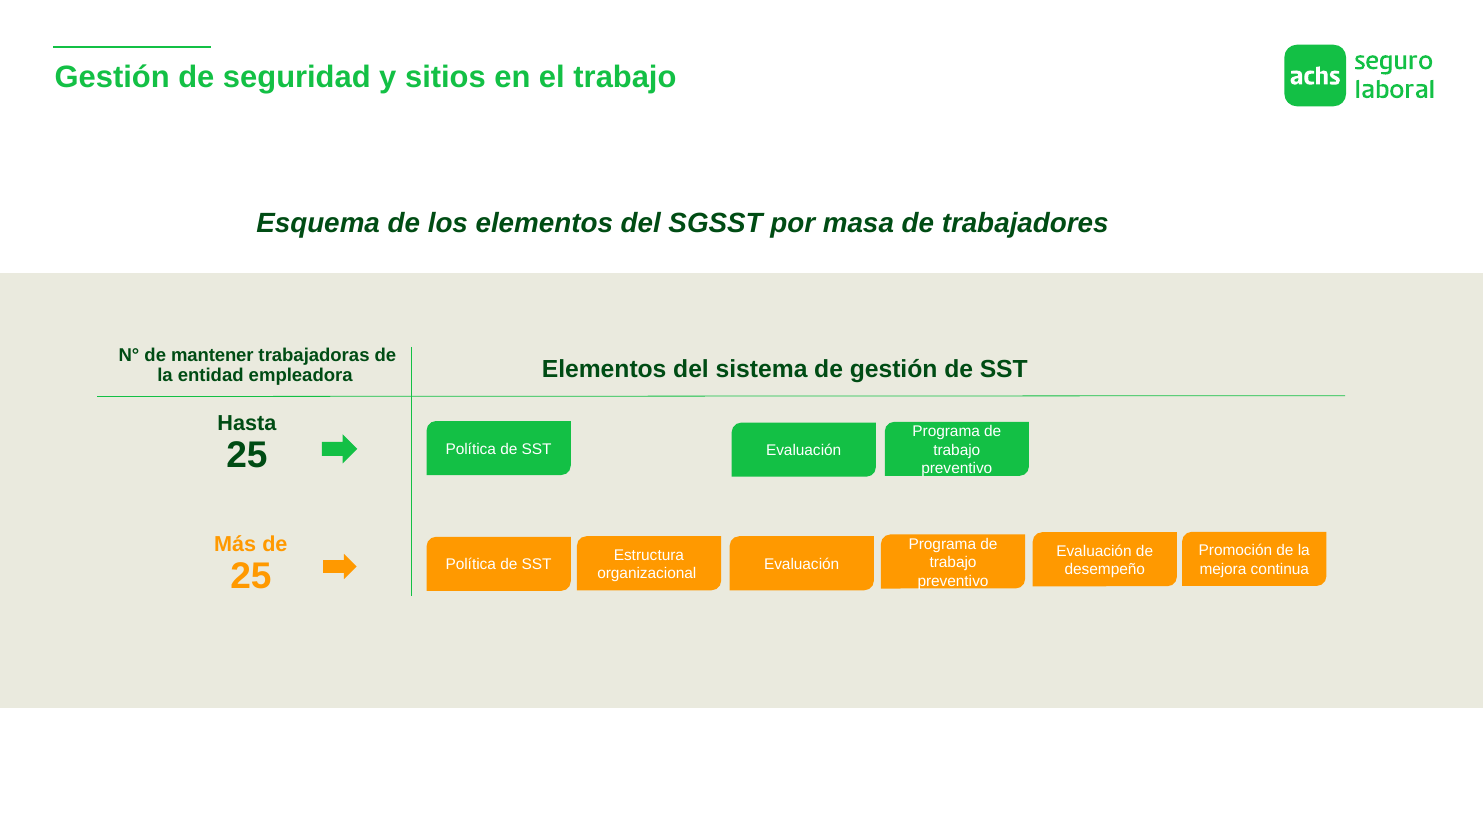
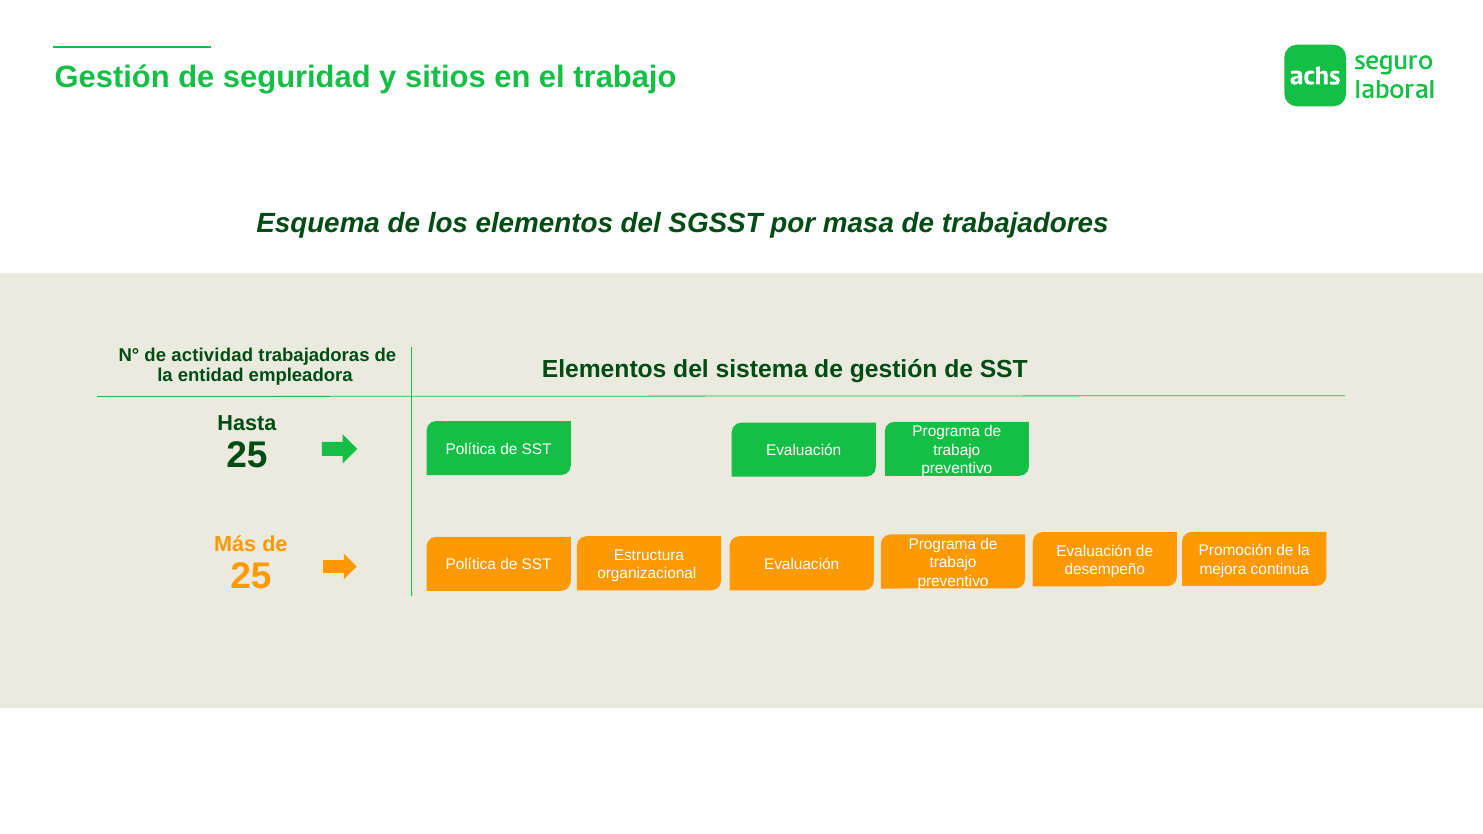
mantener: mantener -> actividad
